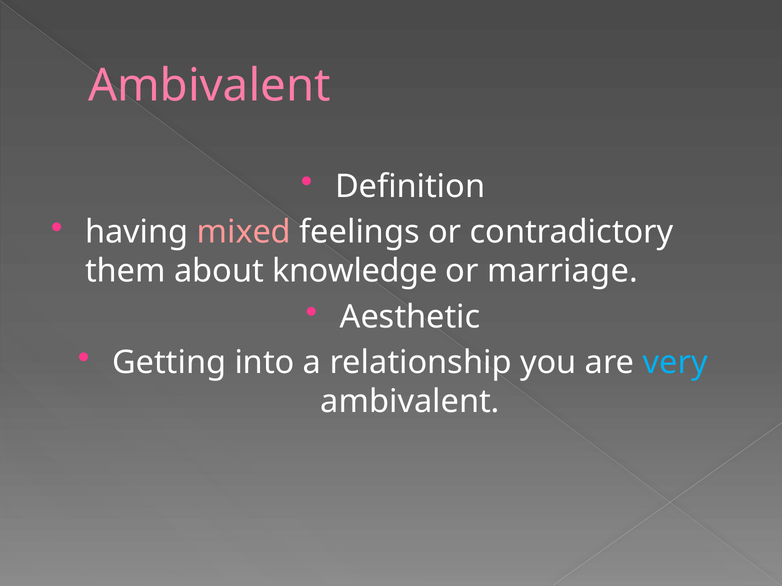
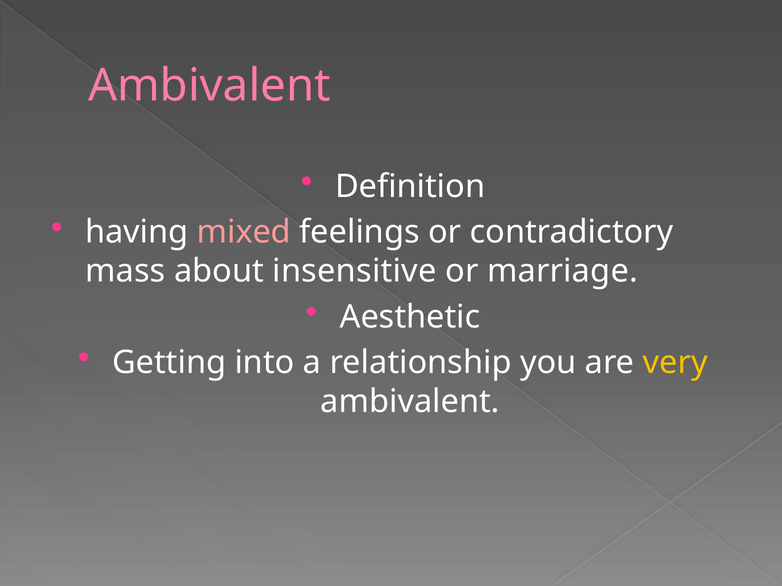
them: them -> mass
knowledge: knowledge -> insensitive
very colour: light blue -> yellow
